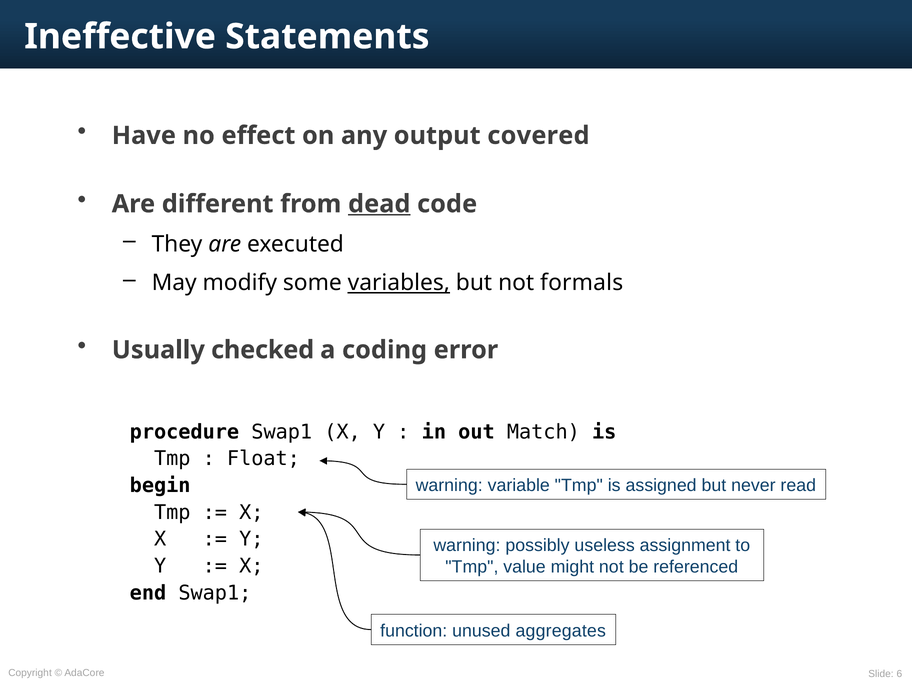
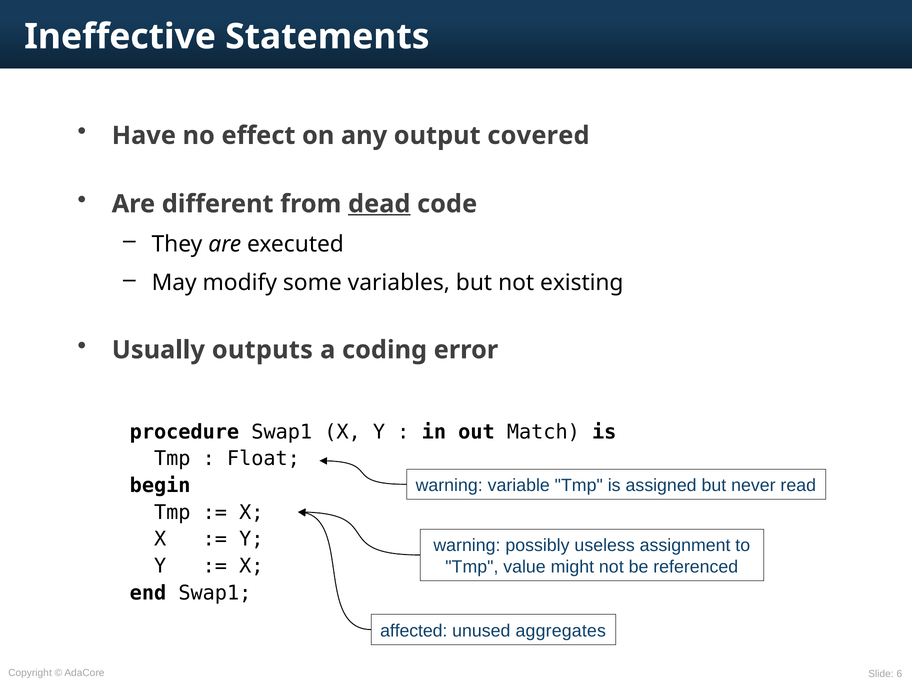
variables underline: present -> none
formals: formals -> existing
checked: checked -> outputs
function: function -> affected
